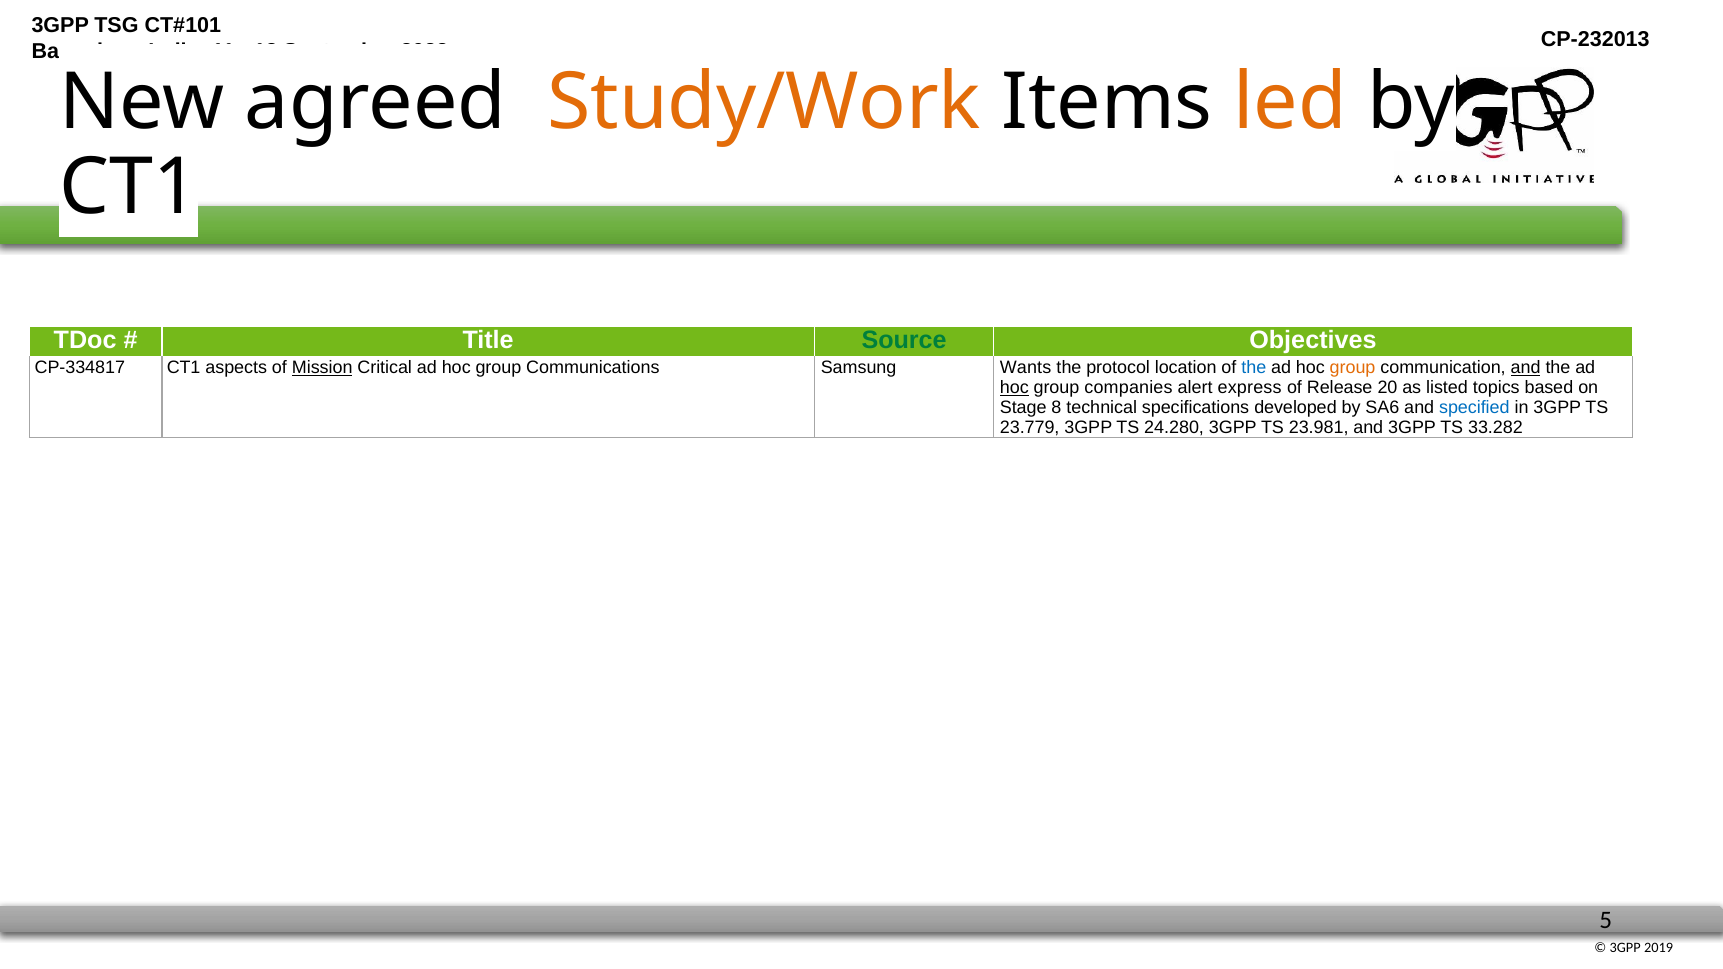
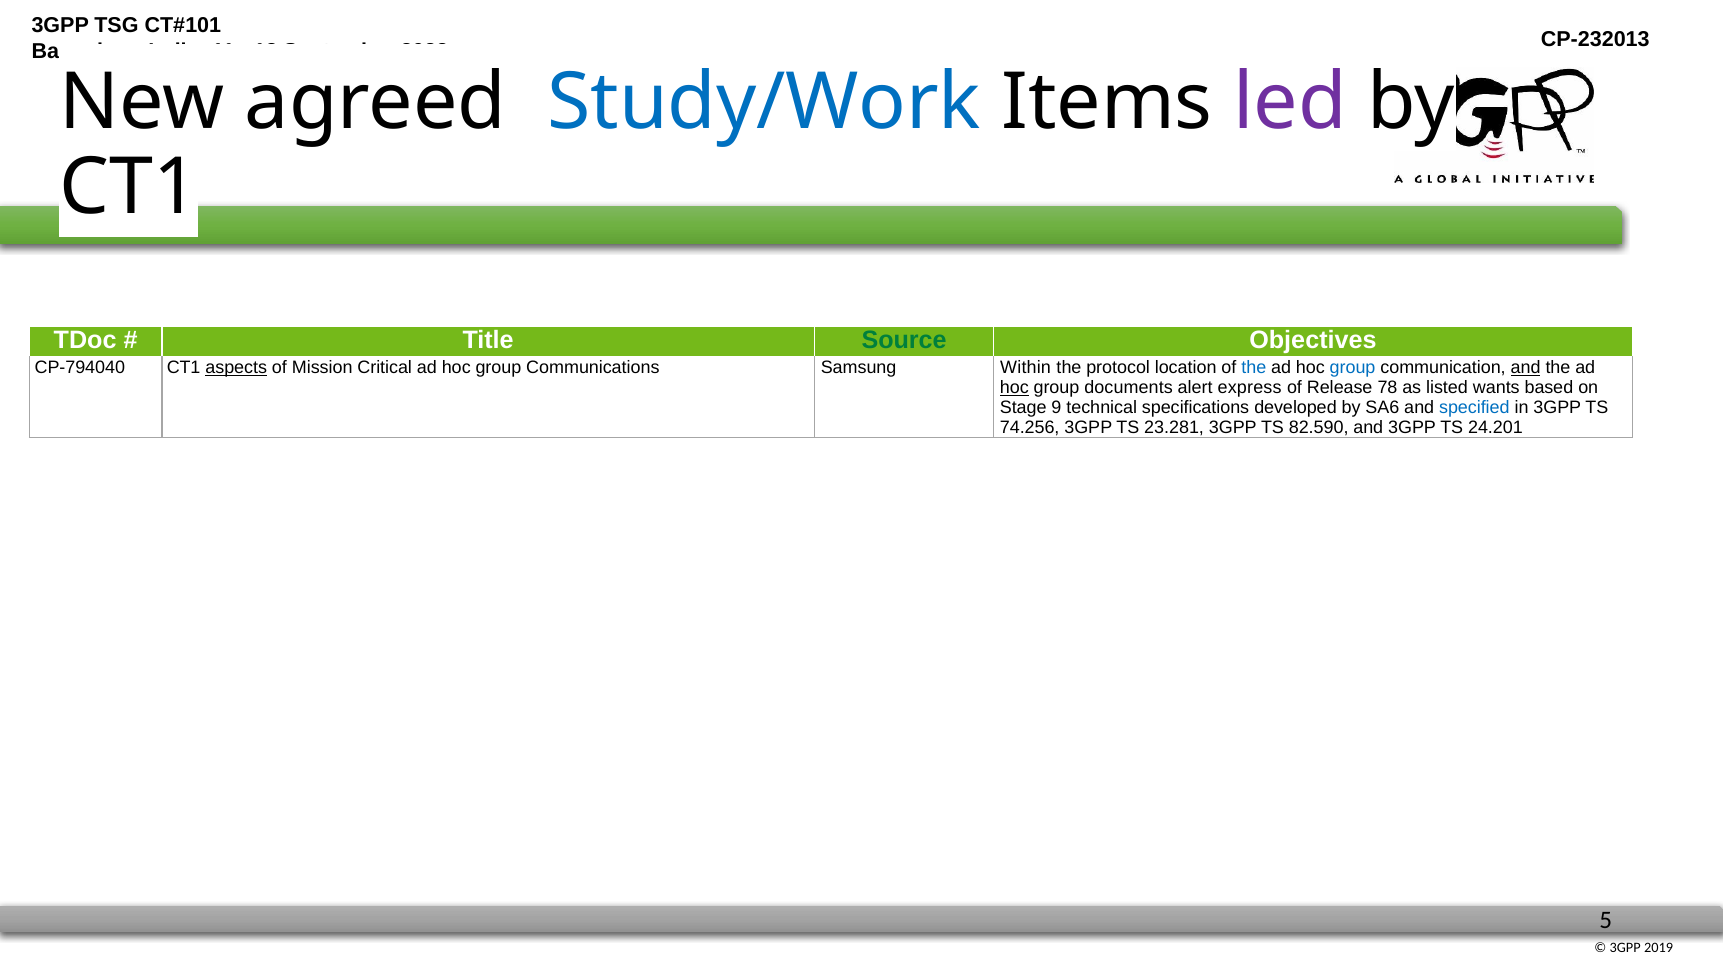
Study/Work colour: orange -> blue
led colour: orange -> purple
CP-334817: CP-334817 -> CP-794040
aspects underline: none -> present
Mission underline: present -> none
Wants: Wants -> Within
group at (1353, 368) colour: orange -> blue
companies: companies -> documents
20: 20 -> 78
topics: topics -> wants
8: 8 -> 9
23.779: 23.779 -> 74.256
24.280: 24.280 -> 23.281
23.981: 23.981 -> 82.590
33.282: 33.282 -> 24.201
